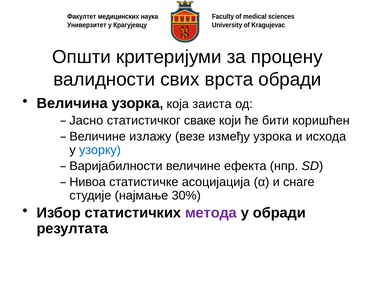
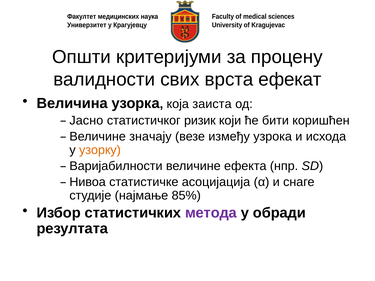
врста обради: обради -> ефекат
сваке: сваке -> ризик
излажу: излажу -> значају
узорку colour: blue -> orange
30%: 30% -> 85%
